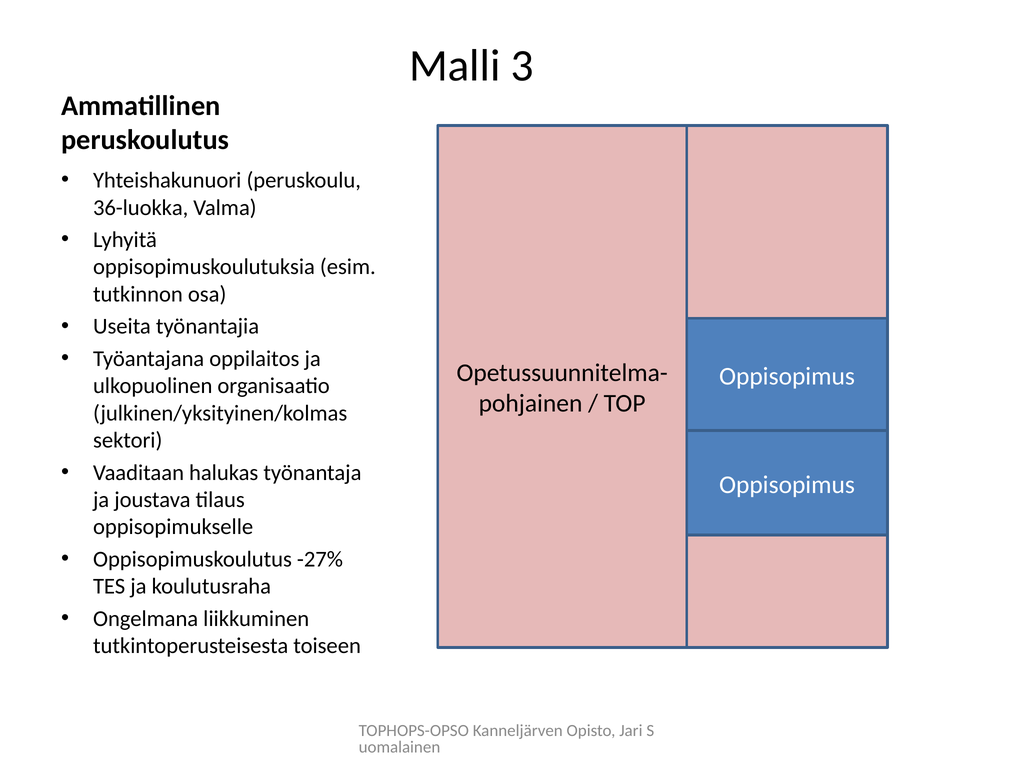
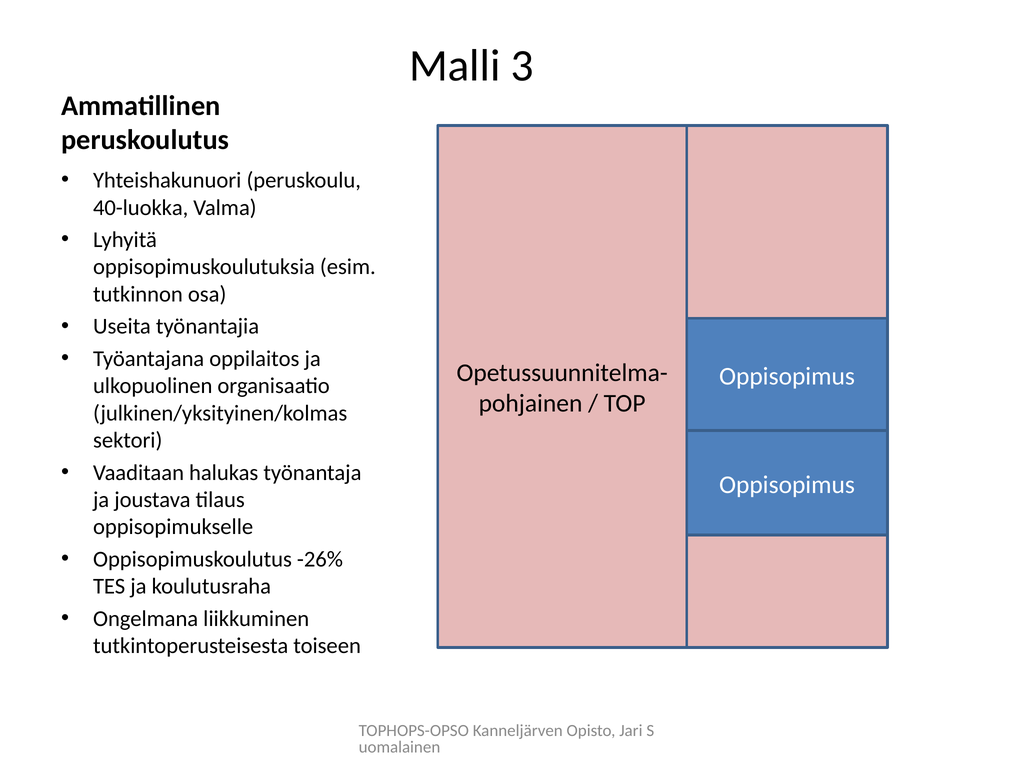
36-luokka: 36-luokka -> 40-luokka
-27%: -27% -> -26%
